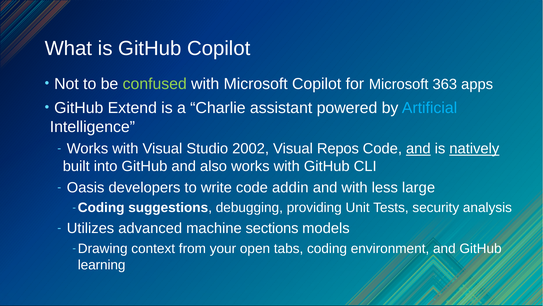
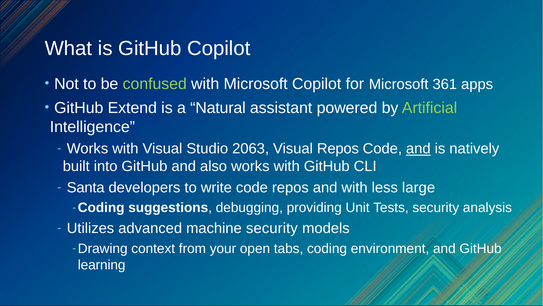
363: 363 -> 361
Charlie: Charlie -> Natural
Artificial colour: light blue -> light green
2002: 2002 -> 2063
natively underline: present -> none
Oasis: Oasis -> Santa
code addin: addin -> repos
machine sections: sections -> security
